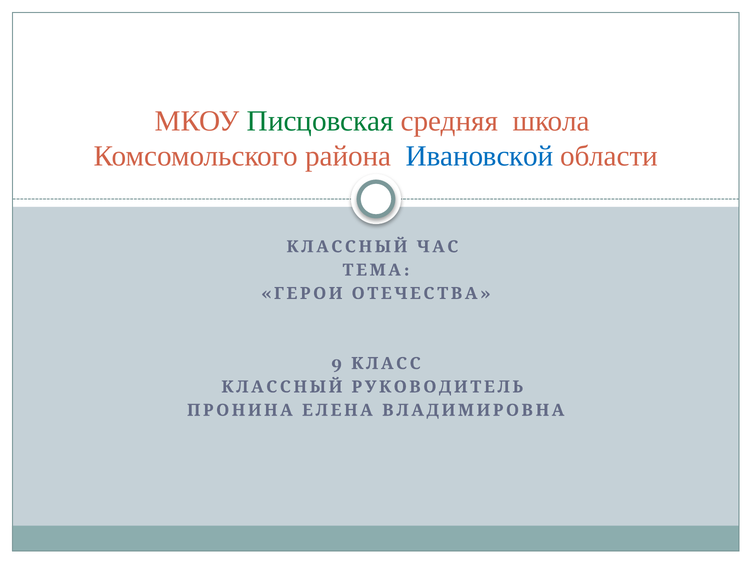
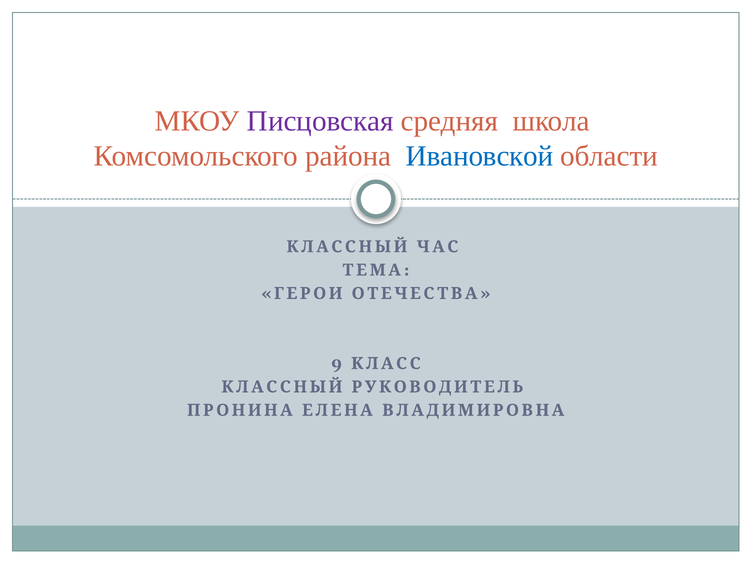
Писцовская colour: green -> purple
